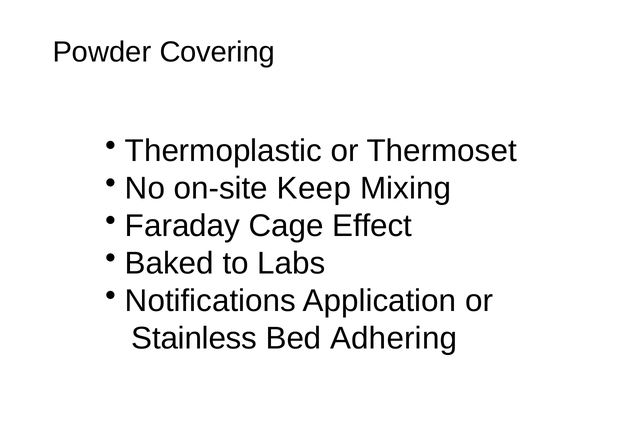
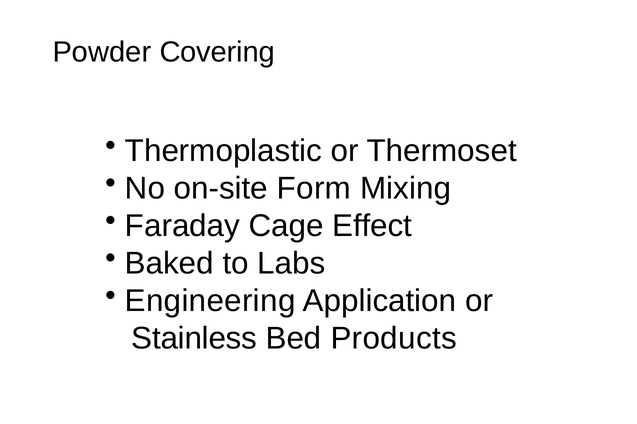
Keep: Keep -> Form
Notifications: Notifications -> Engineering
Adhering: Adhering -> Products
